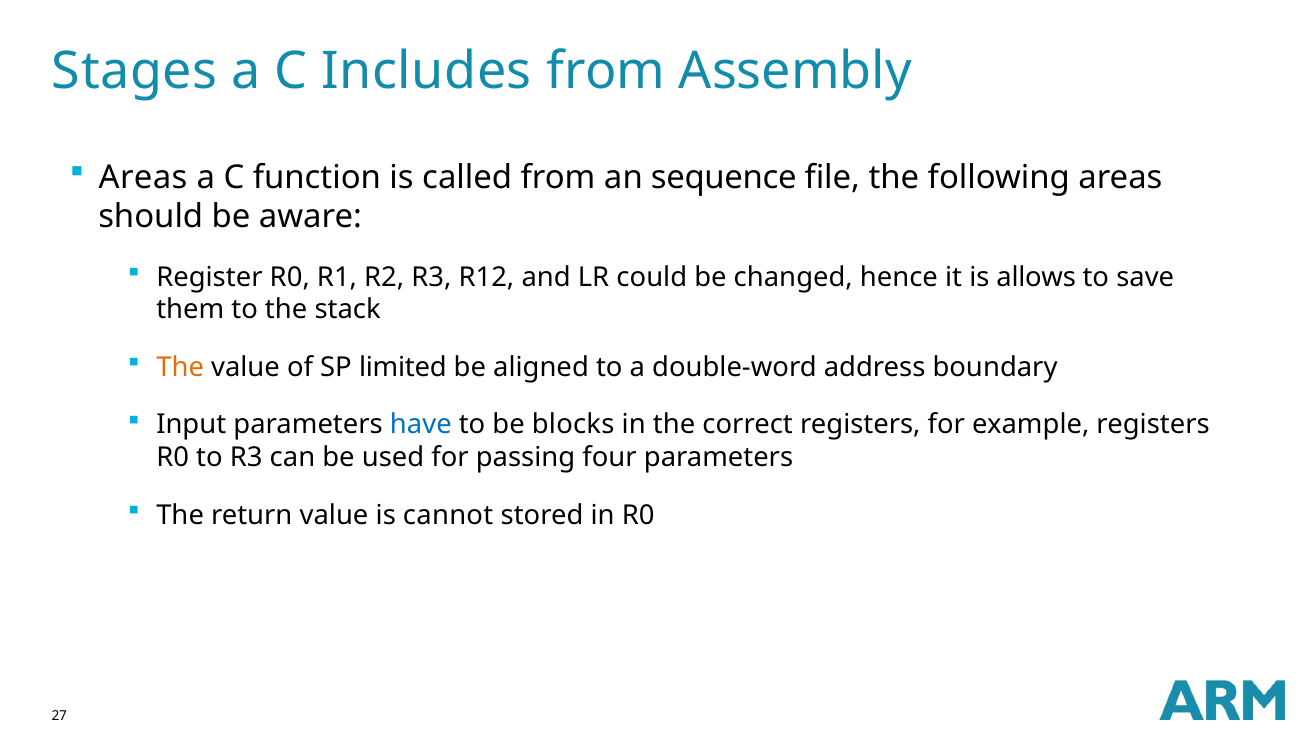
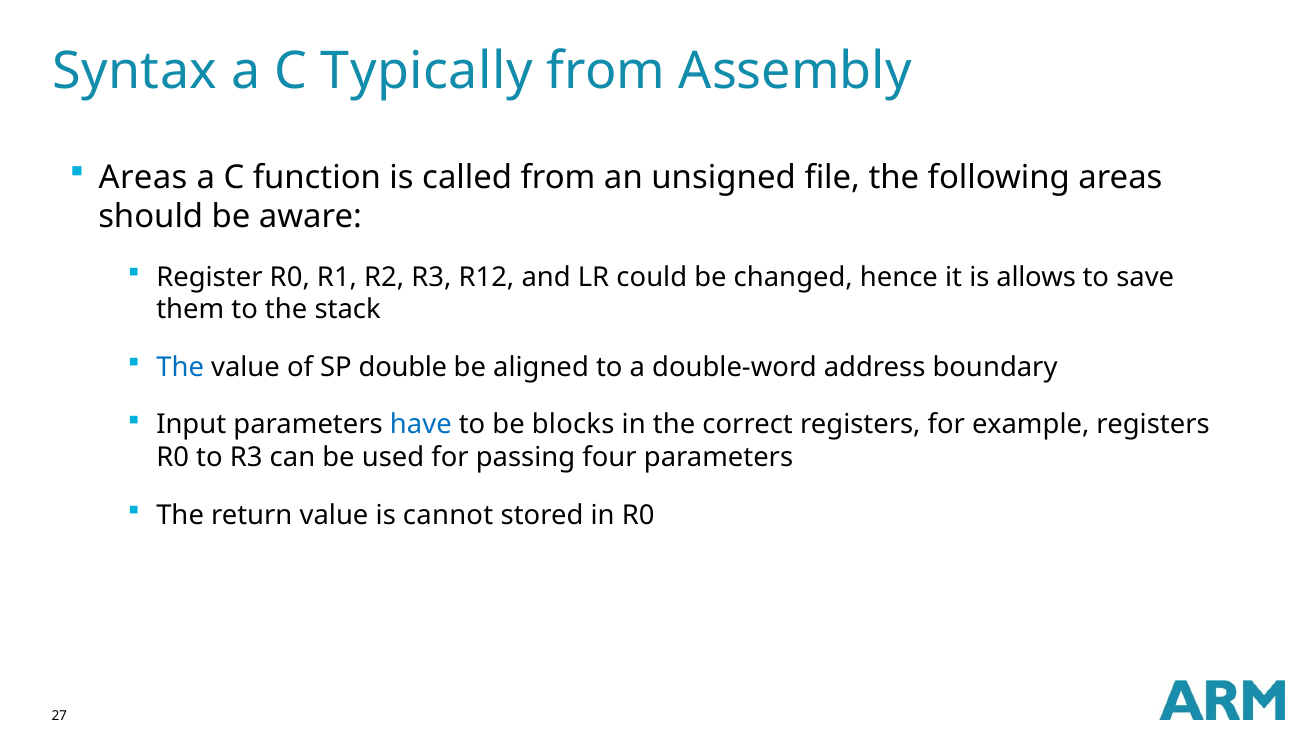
Stages: Stages -> Syntax
Includes: Includes -> Typically
sequence: sequence -> unsigned
The at (180, 368) colour: orange -> blue
limited: limited -> double
